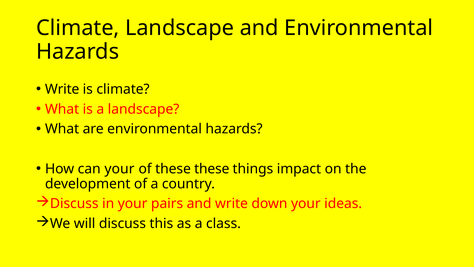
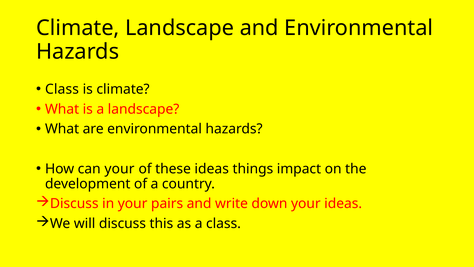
Write at (62, 89): Write -> Class
these these: these -> ideas
